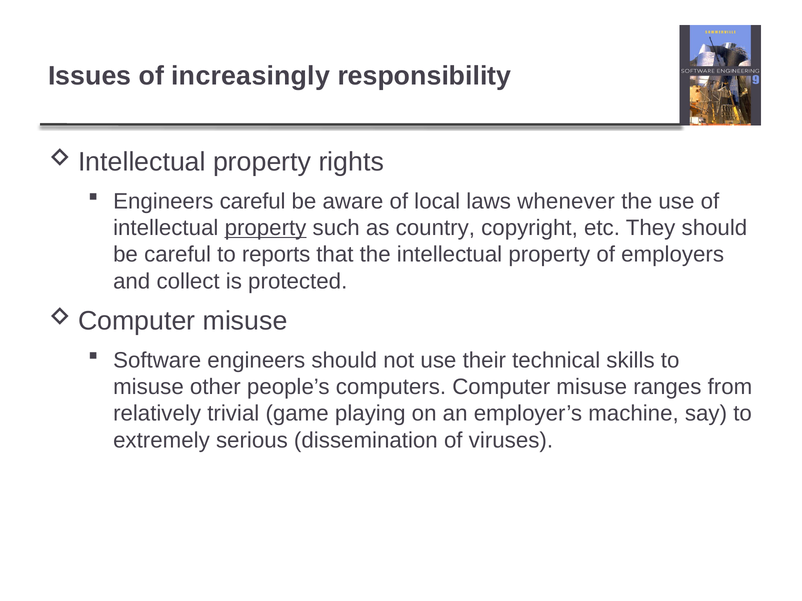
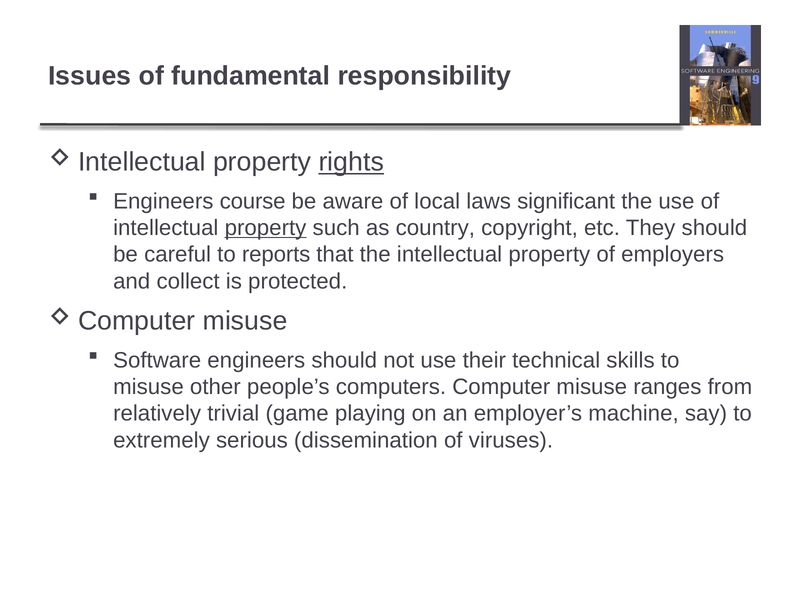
increasingly: increasingly -> fundamental
rights underline: none -> present
Engineers careful: careful -> course
whenever: whenever -> significant
